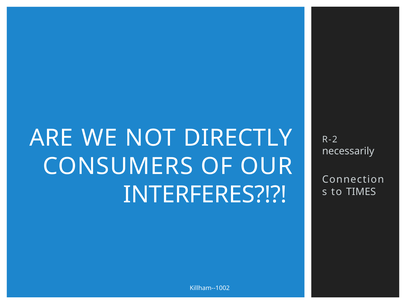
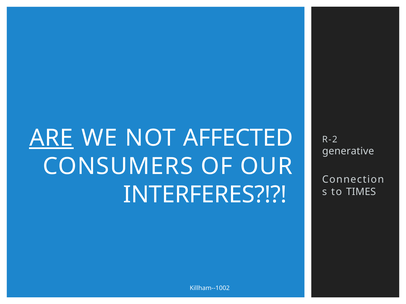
ARE underline: none -> present
DIRECTLY: DIRECTLY -> AFFECTED
necessarily: necessarily -> generative
